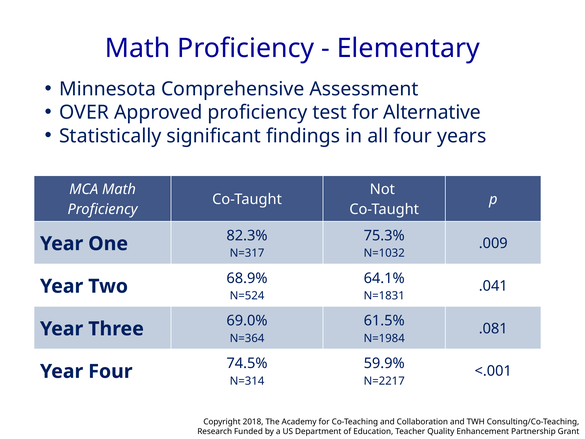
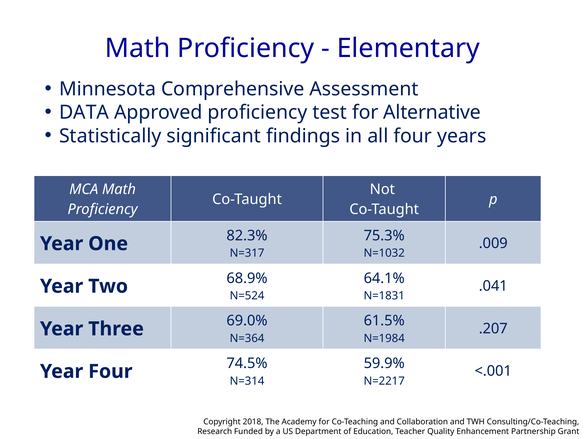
OVER: OVER -> DATA
.081: .081 -> .207
